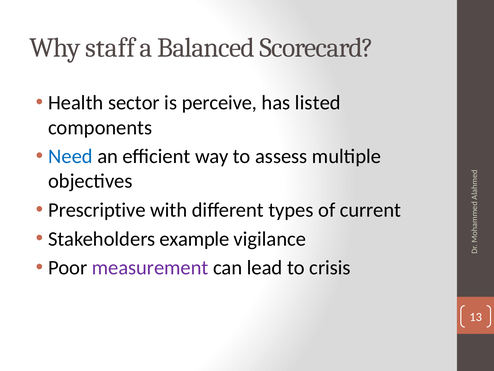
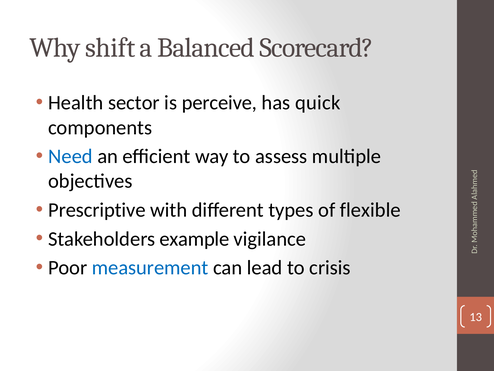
staff: staff -> shift
listed: listed -> quick
current: current -> flexible
measurement colour: purple -> blue
